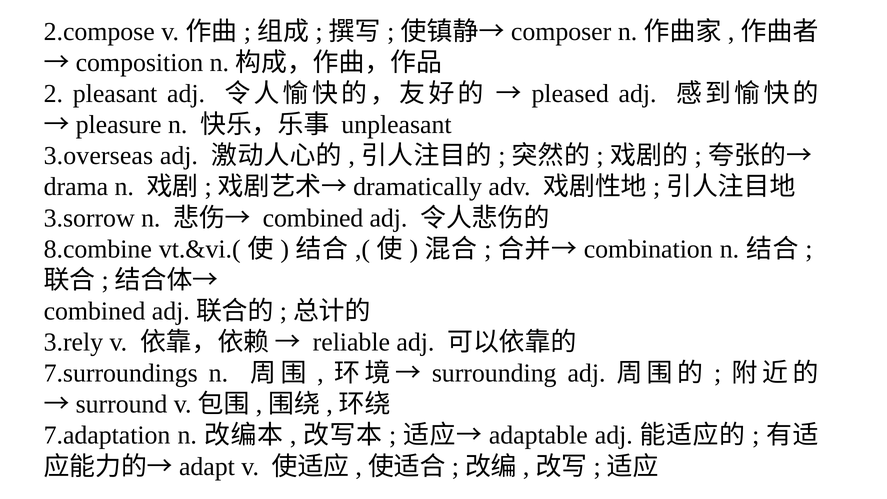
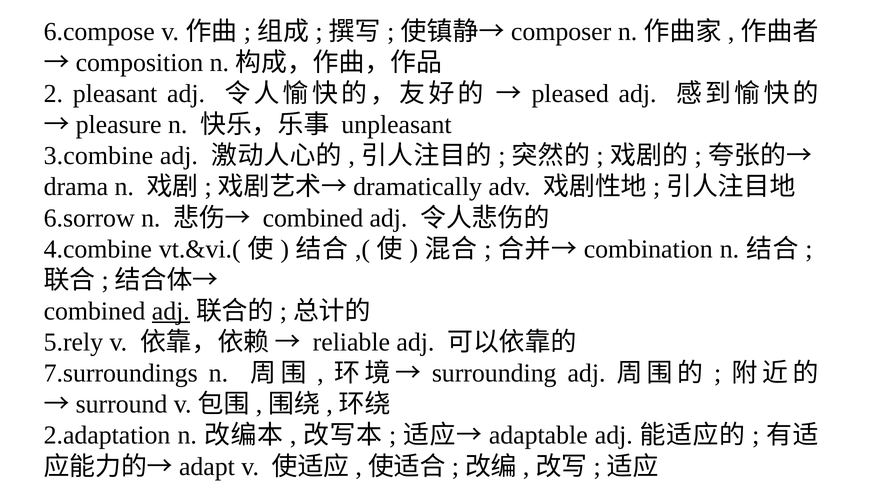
2.compose: 2.compose -> 6.compose
3.overseas: 3.overseas -> 3.combine
3.sorrow: 3.sorrow -> 6.sorrow
8.combine: 8.combine -> 4.combine
adj at (171, 311) underline: none -> present
3.rely: 3.rely -> 5.rely
7.adaptation: 7.adaptation -> 2.adaptation
